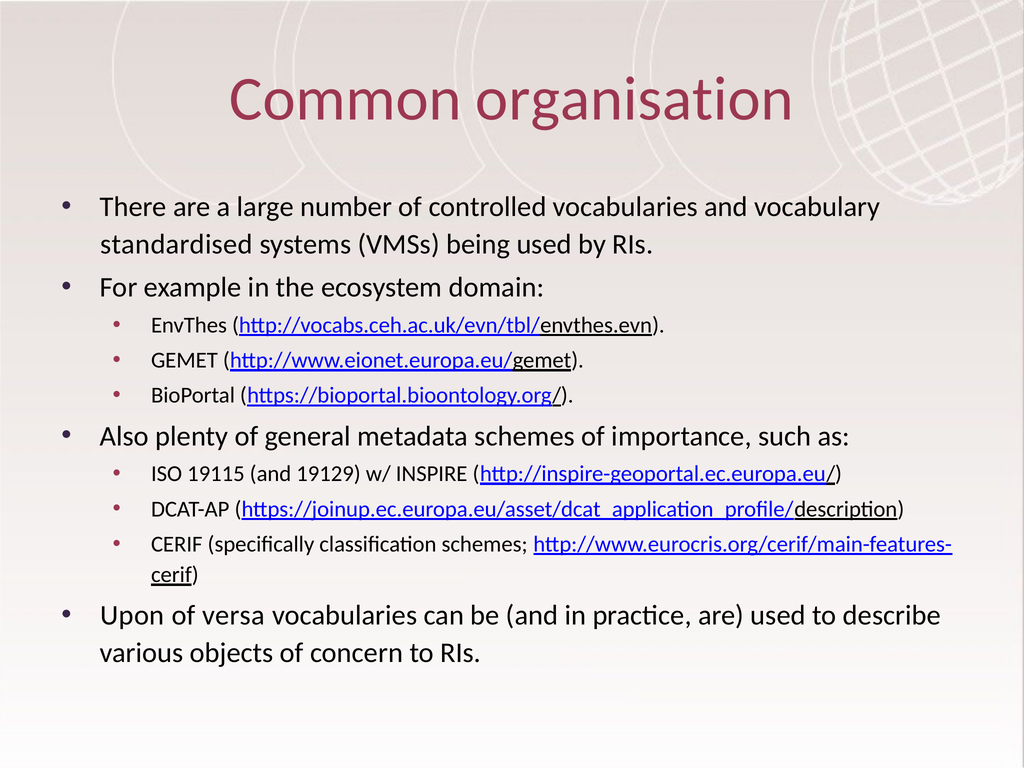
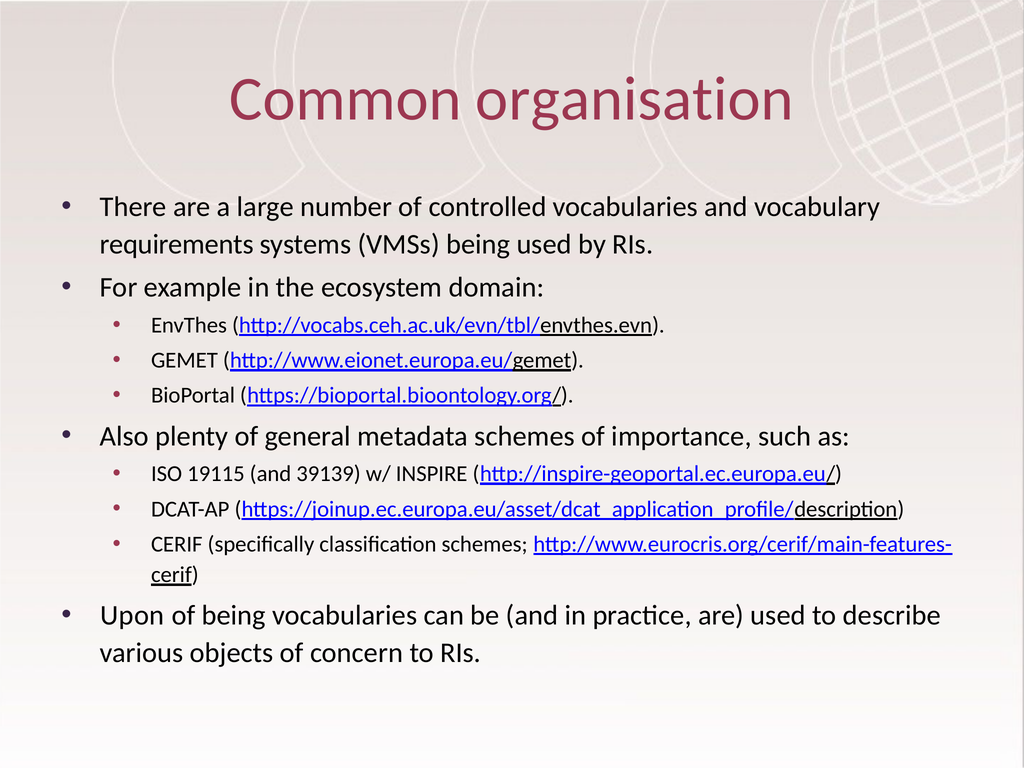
standardised: standardised -> requirements
19129: 19129 -> 39139
of versa: versa -> being
